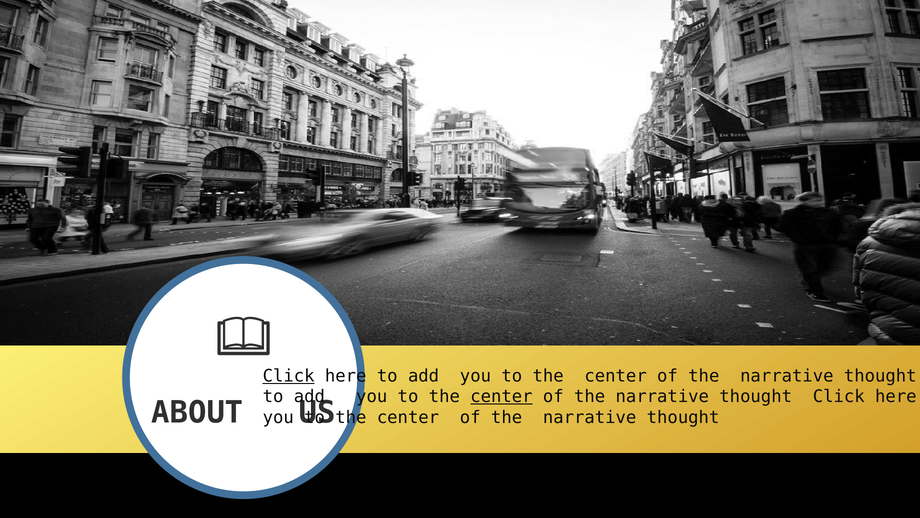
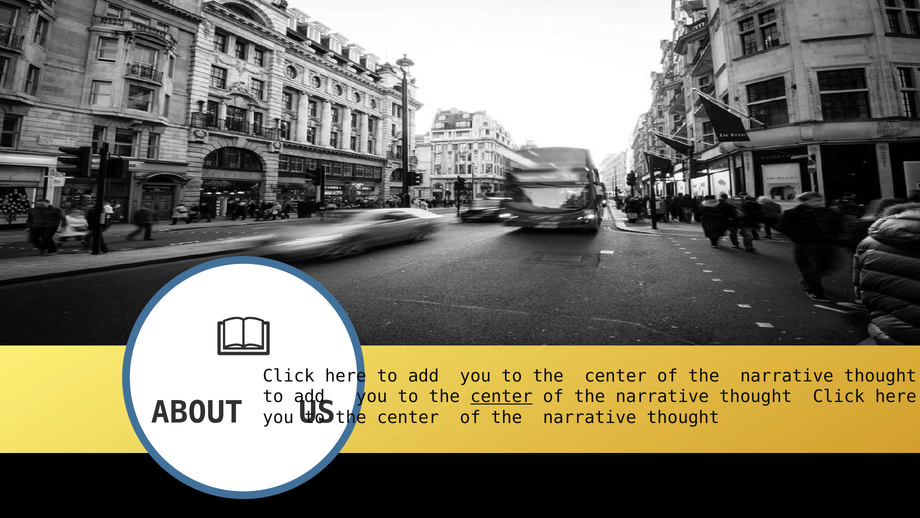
Click at (289, 376) underline: present -> none
